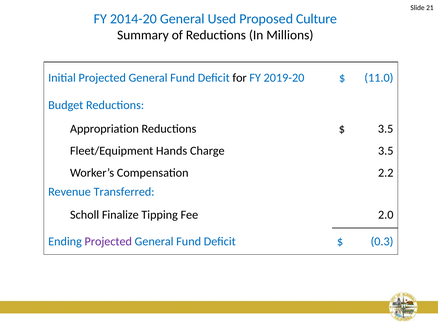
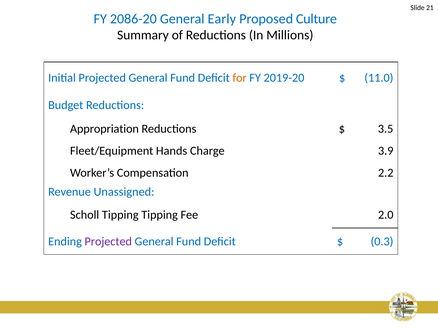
2014-20: 2014-20 -> 2086-20
Used: Used -> Early
for colour: black -> orange
Charge 3.5: 3.5 -> 3.9
Transferred: Transferred -> Unassigned
Scholl Finalize: Finalize -> Tipping
